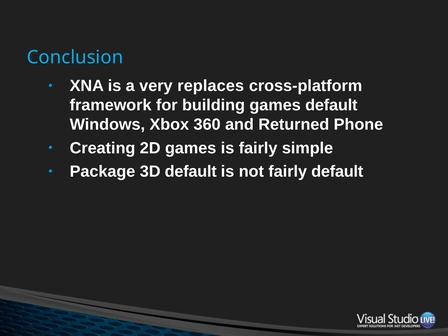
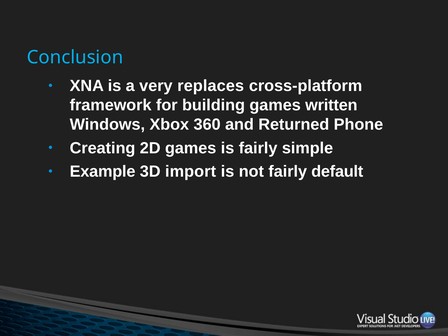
games default: default -> written
Package: Package -> Example
3D default: default -> import
